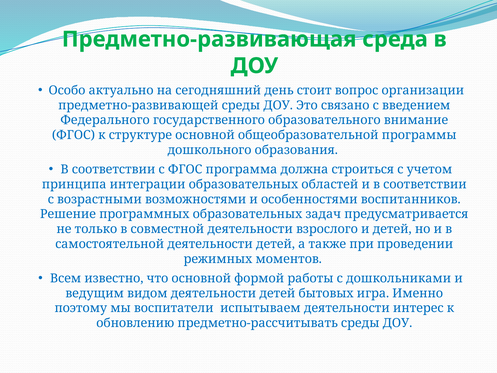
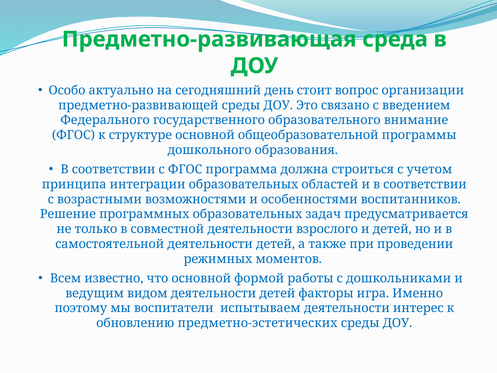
бытовых: бытовых -> факторы
предметно-рассчитывать: предметно-рассчитывать -> предметно-эстетических
